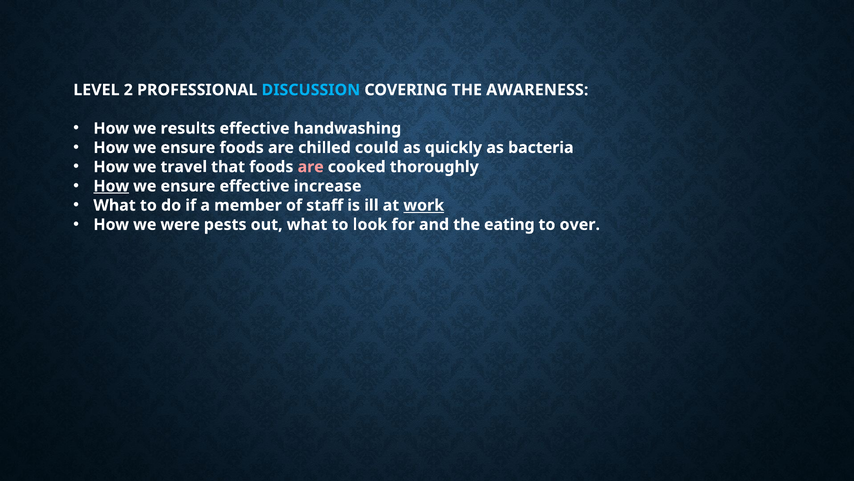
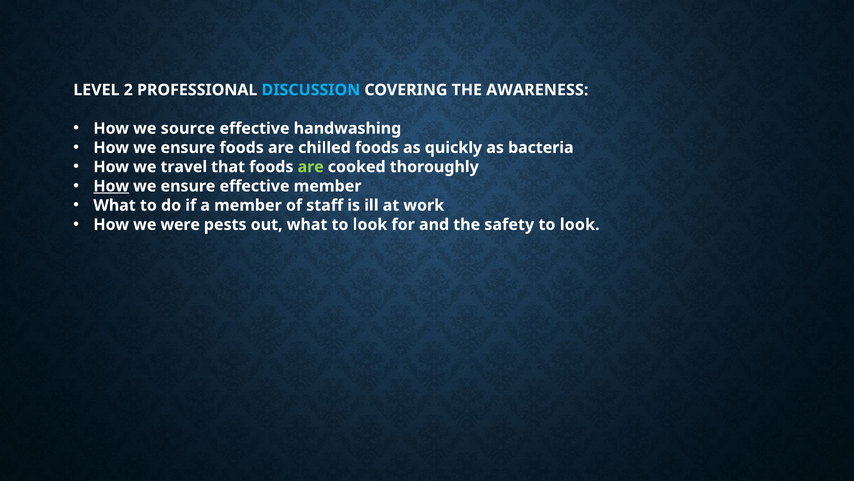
results: results -> source
chilled could: could -> foods
are at (311, 167) colour: pink -> light green
effective increase: increase -> member
work underline: present -> none
eating: eating -> safety
over at (580, 224): over -> look
